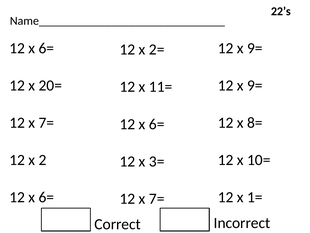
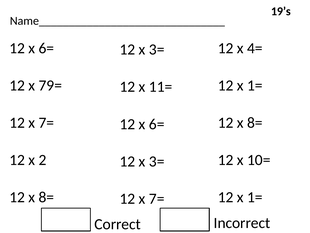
22’s: 22’s -> 19’s
9= at (255, 48): 9= -> 4=
2= at (157, 49): 2= -> 3=
20=: 20= -> 79=
9= at (255, 85): 9= -> 1=
6= at (46, 197): 6= -> 8=
